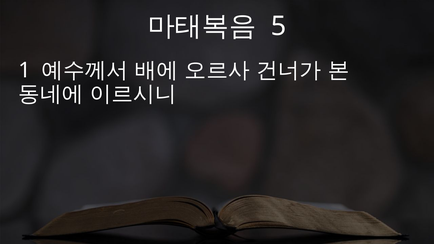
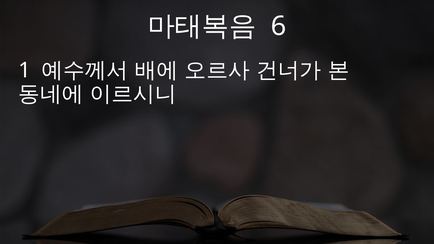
5: 5 -> 6
